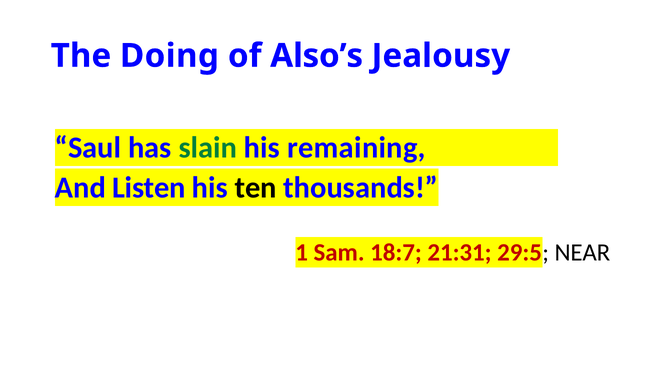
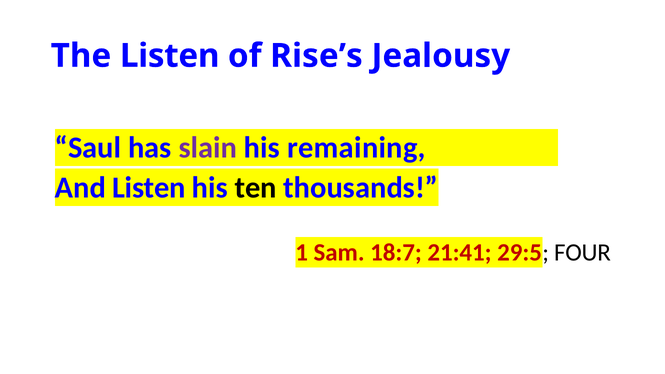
The Doing: Doing -> Listen
Also’s: Also’s -> Rise’s
slain colour: green -> purple
21:31: 21:31 -> 21:41
NEAR: NEAR -> FOUR
